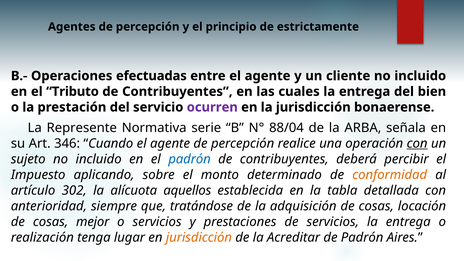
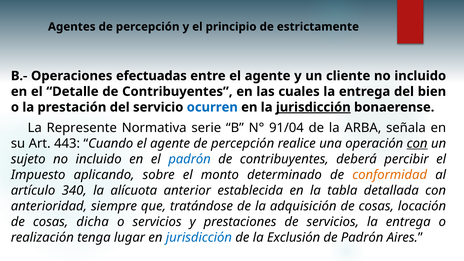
Tributo: Tributo -> Detalle
ocurren colour: purple -> blue
jurisdicción at (313, 107) underline: none -> present
88/04: 88/04 -> 91/04
346: 346 -> 443
302: 302 -> 340
aquellos: aquellos -> anterior
mejor: mejor -> dicha
jurisdicción at (199, 237) colour: orange -> blue
Acreditar: Acreditar -> Exclusión
